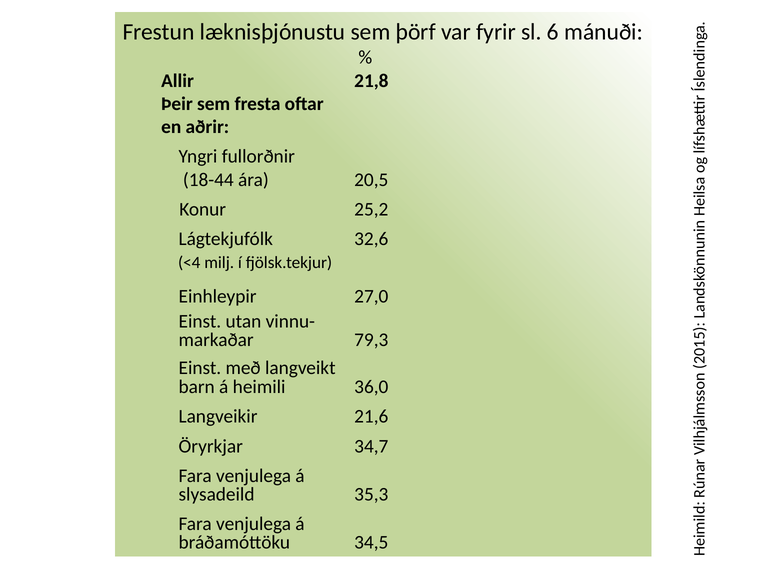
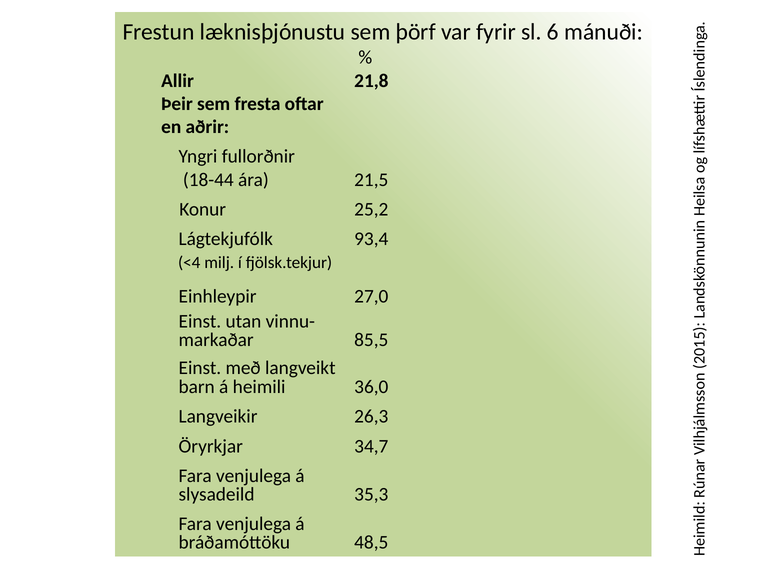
20,5: 20,5 -> 21,5
32,6: 32,6 -> 93,4
79,3: 79,3 -> 85,5
21,6: 21,6 -> 26,3
34,5: 34,5 -> 48,5
